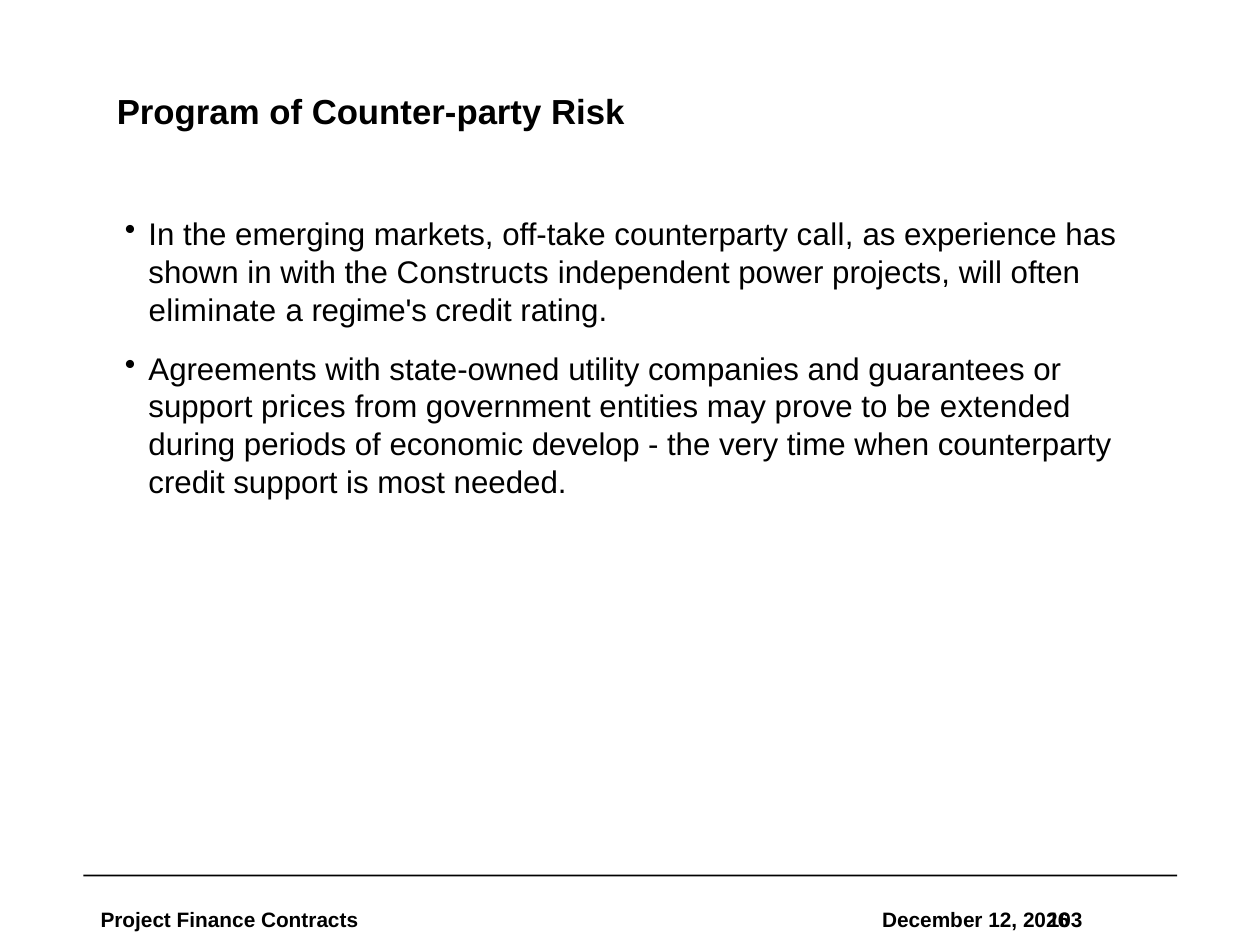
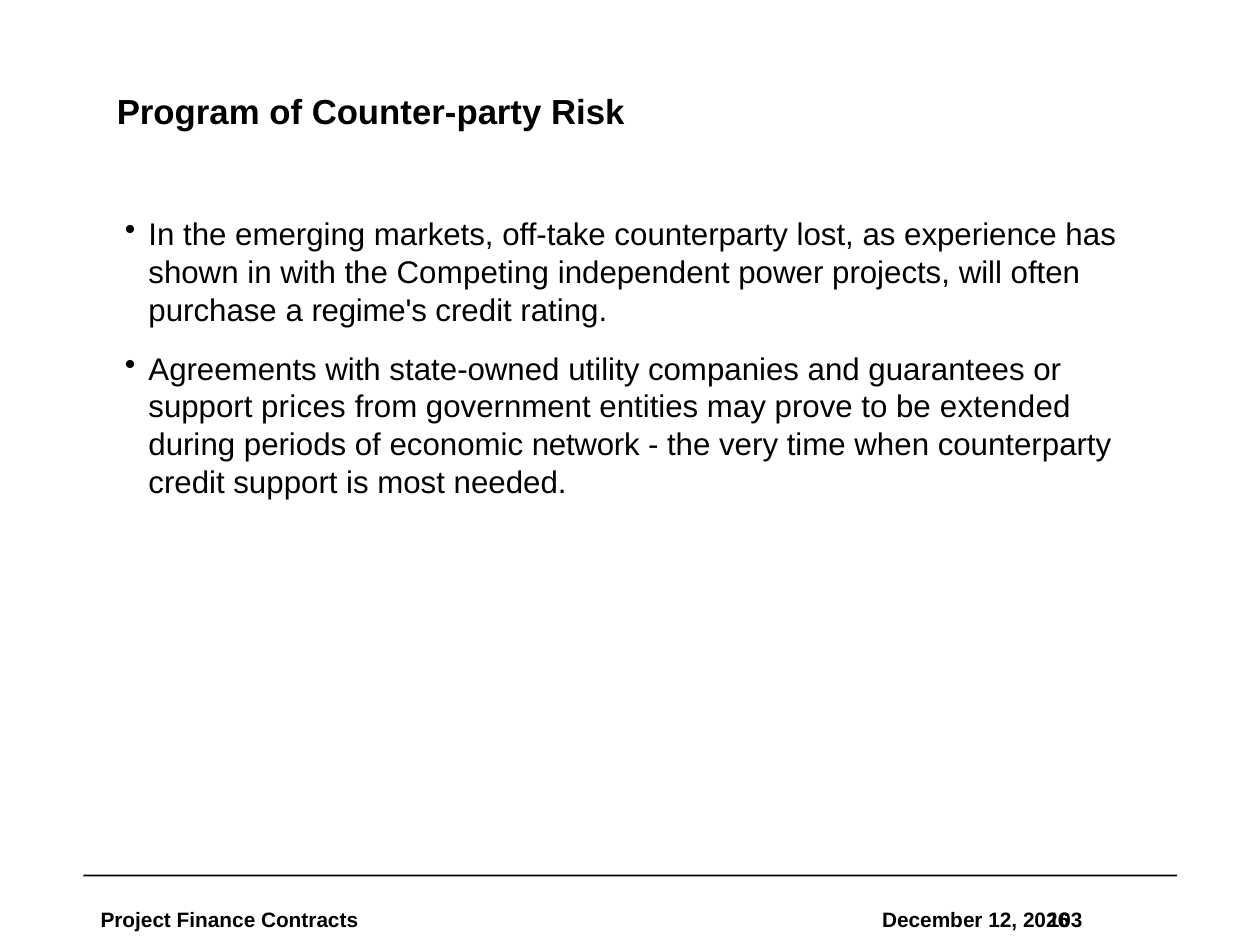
call: call -> lost
Constructs: Constructs -> Competing
eliminate: eliminate -> purchase
develop: develop -> network
